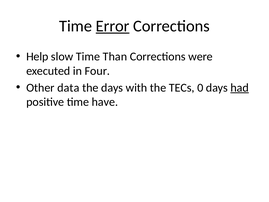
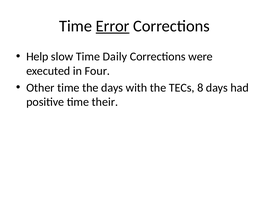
Than: Than -> Daily
Other data: data -> time
0: 0 -> 8
had underline: present -> none
have: have -> their
